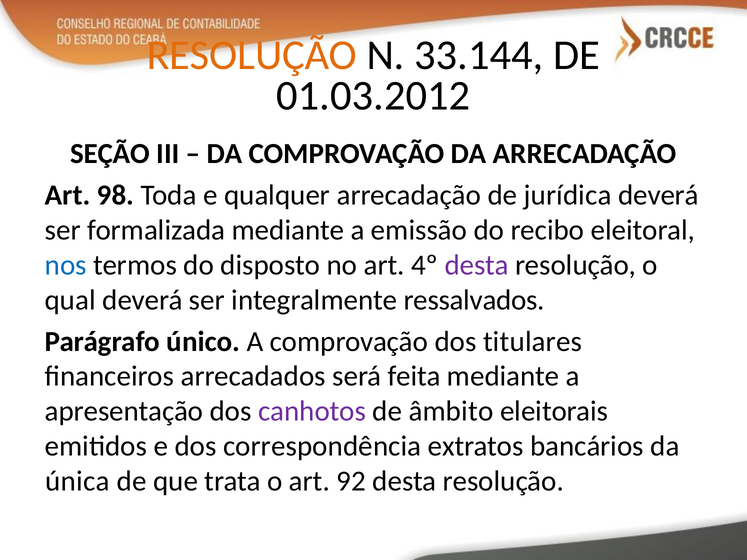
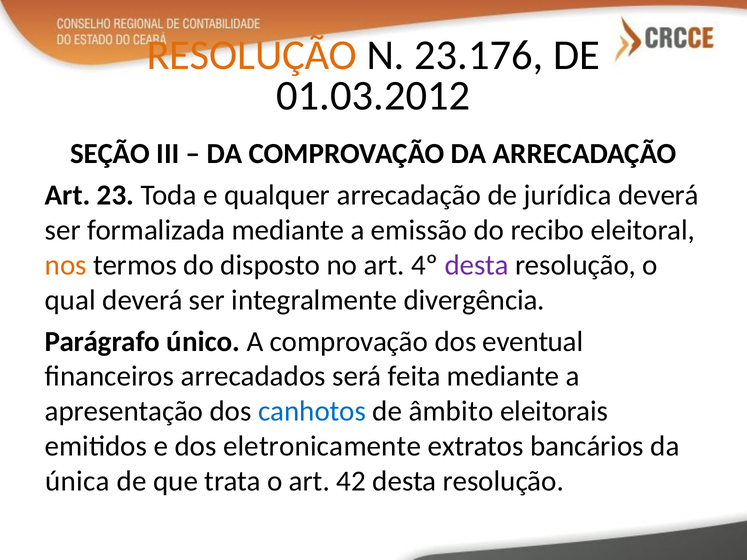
33.144: 33.144 -> 23.176
98: 98 -> 23
nos colour: blue -> orange
ressalvados: ressalvados -> divergência
titulares: titulares -> eventual
canhotos colour: purple -> blue
correspondência: correspondência -> eletronicamente
92: 92 -> 42
